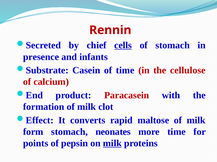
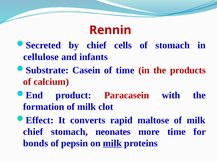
cells underline: present -> none
presence: presence -> cellulose
cellulose: cellulose -> products
form at (33, 132): form -> chief
points: points -> bonds
